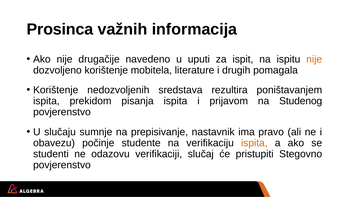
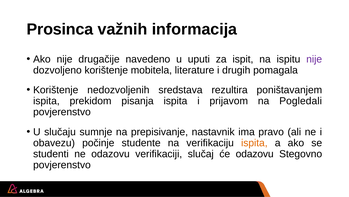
nije at (314, 59) colour: orange -> purple
Studenog: Studenog -> Pogledali
će pristupiti: pristupiti -> odazovu
